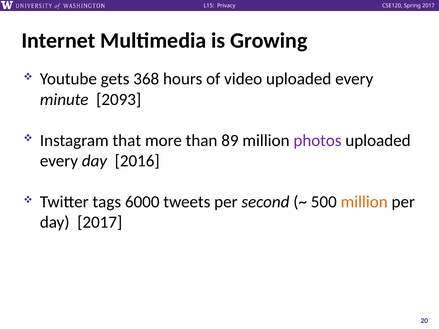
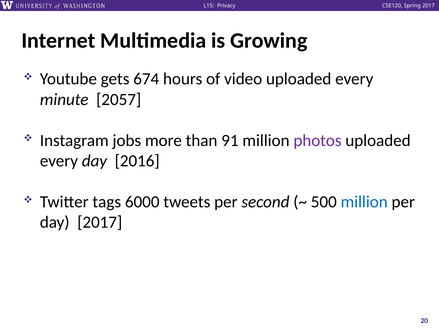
368: 368 -> 674
2093: 2093 -> 2057
that: that -> jobs
89: 89 -> 91
million at (364, 202) colour: orange -> blue
